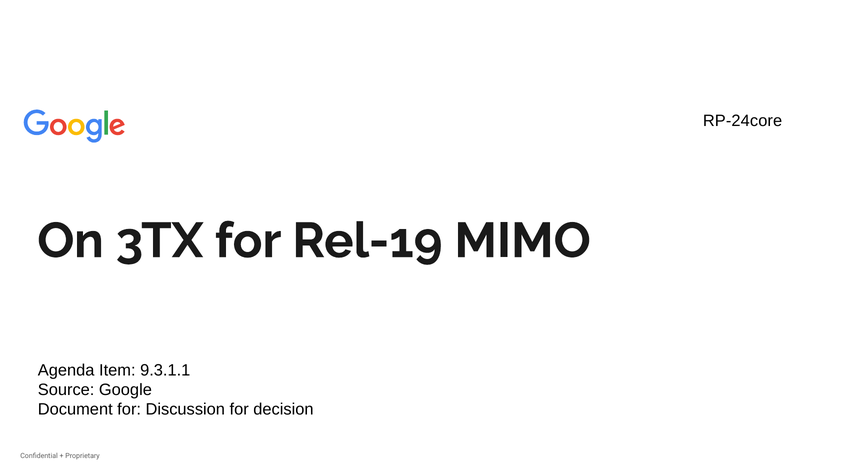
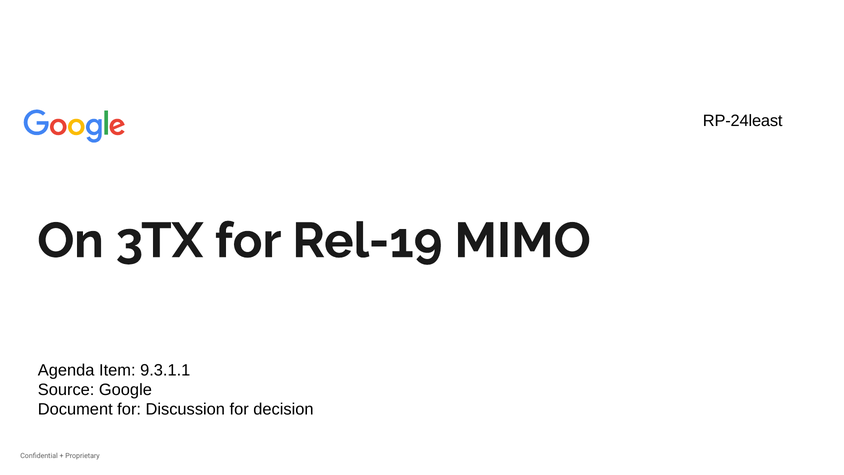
RP-24core: RP-24core -> RP-24least
